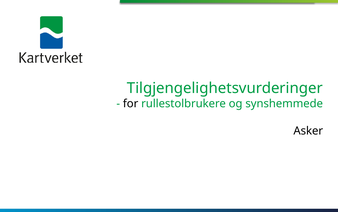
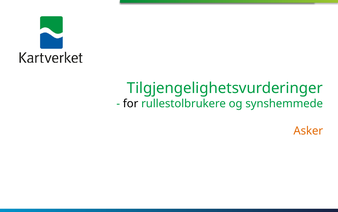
Asker colour: black -> orange
